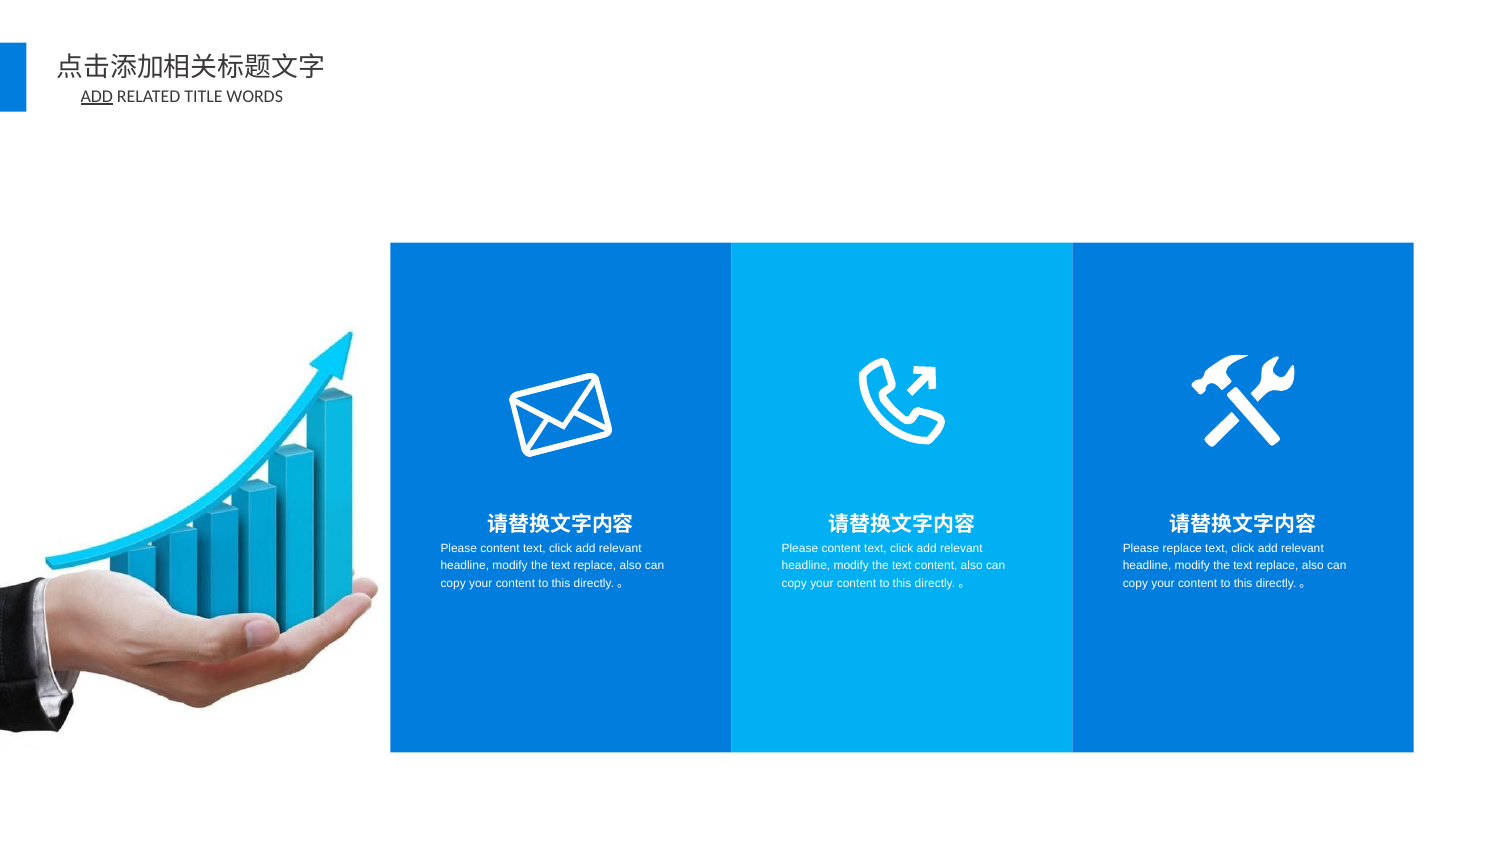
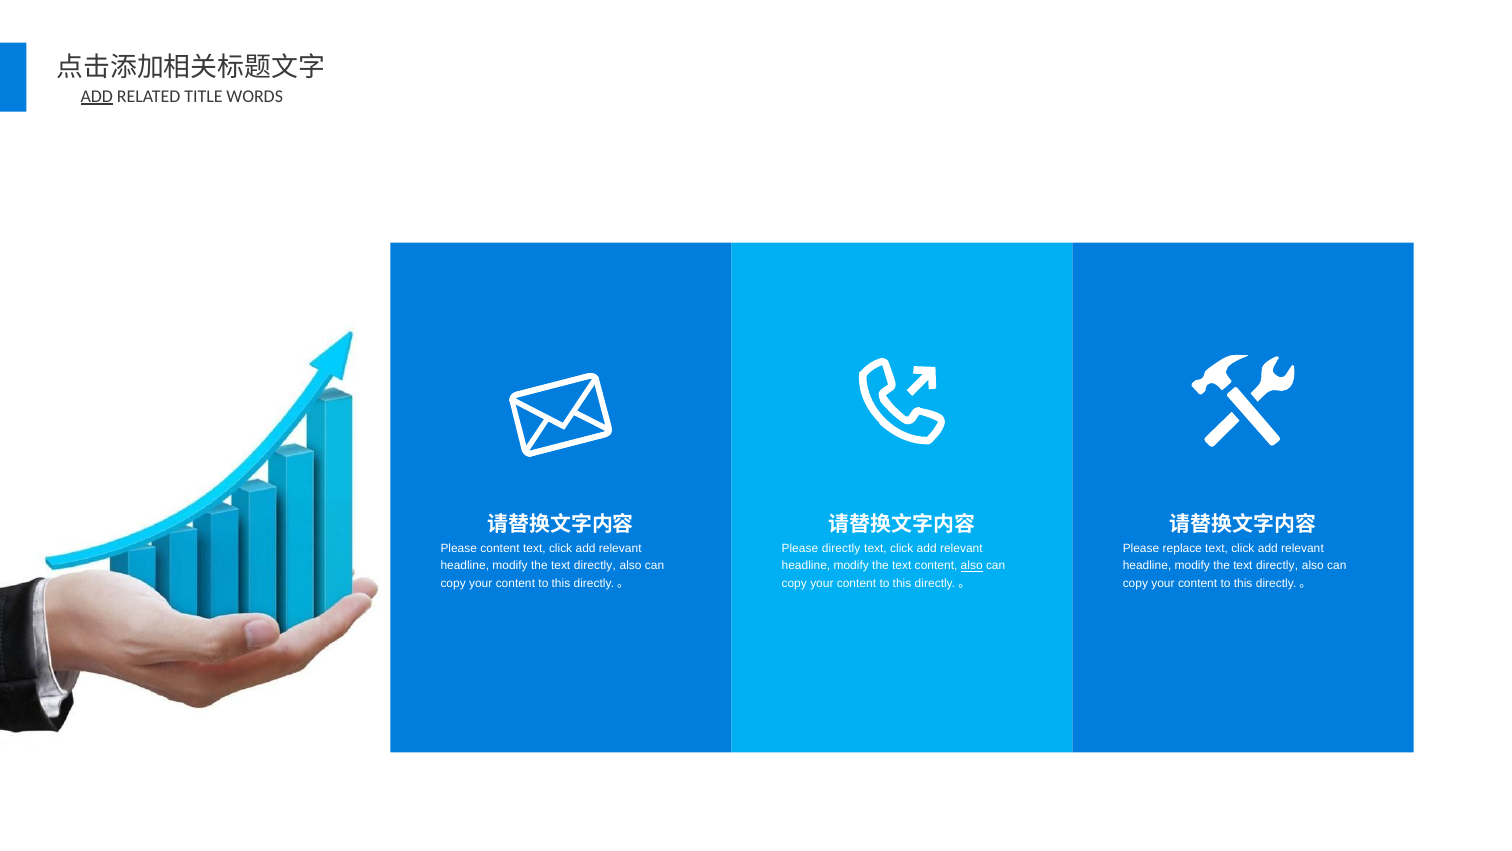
content at (841, 549): content -> directly
replace at (595, 566): replace -> directly
also at (972, 566) underline: none -> present
replace at (1277, 566): replace -> directly
